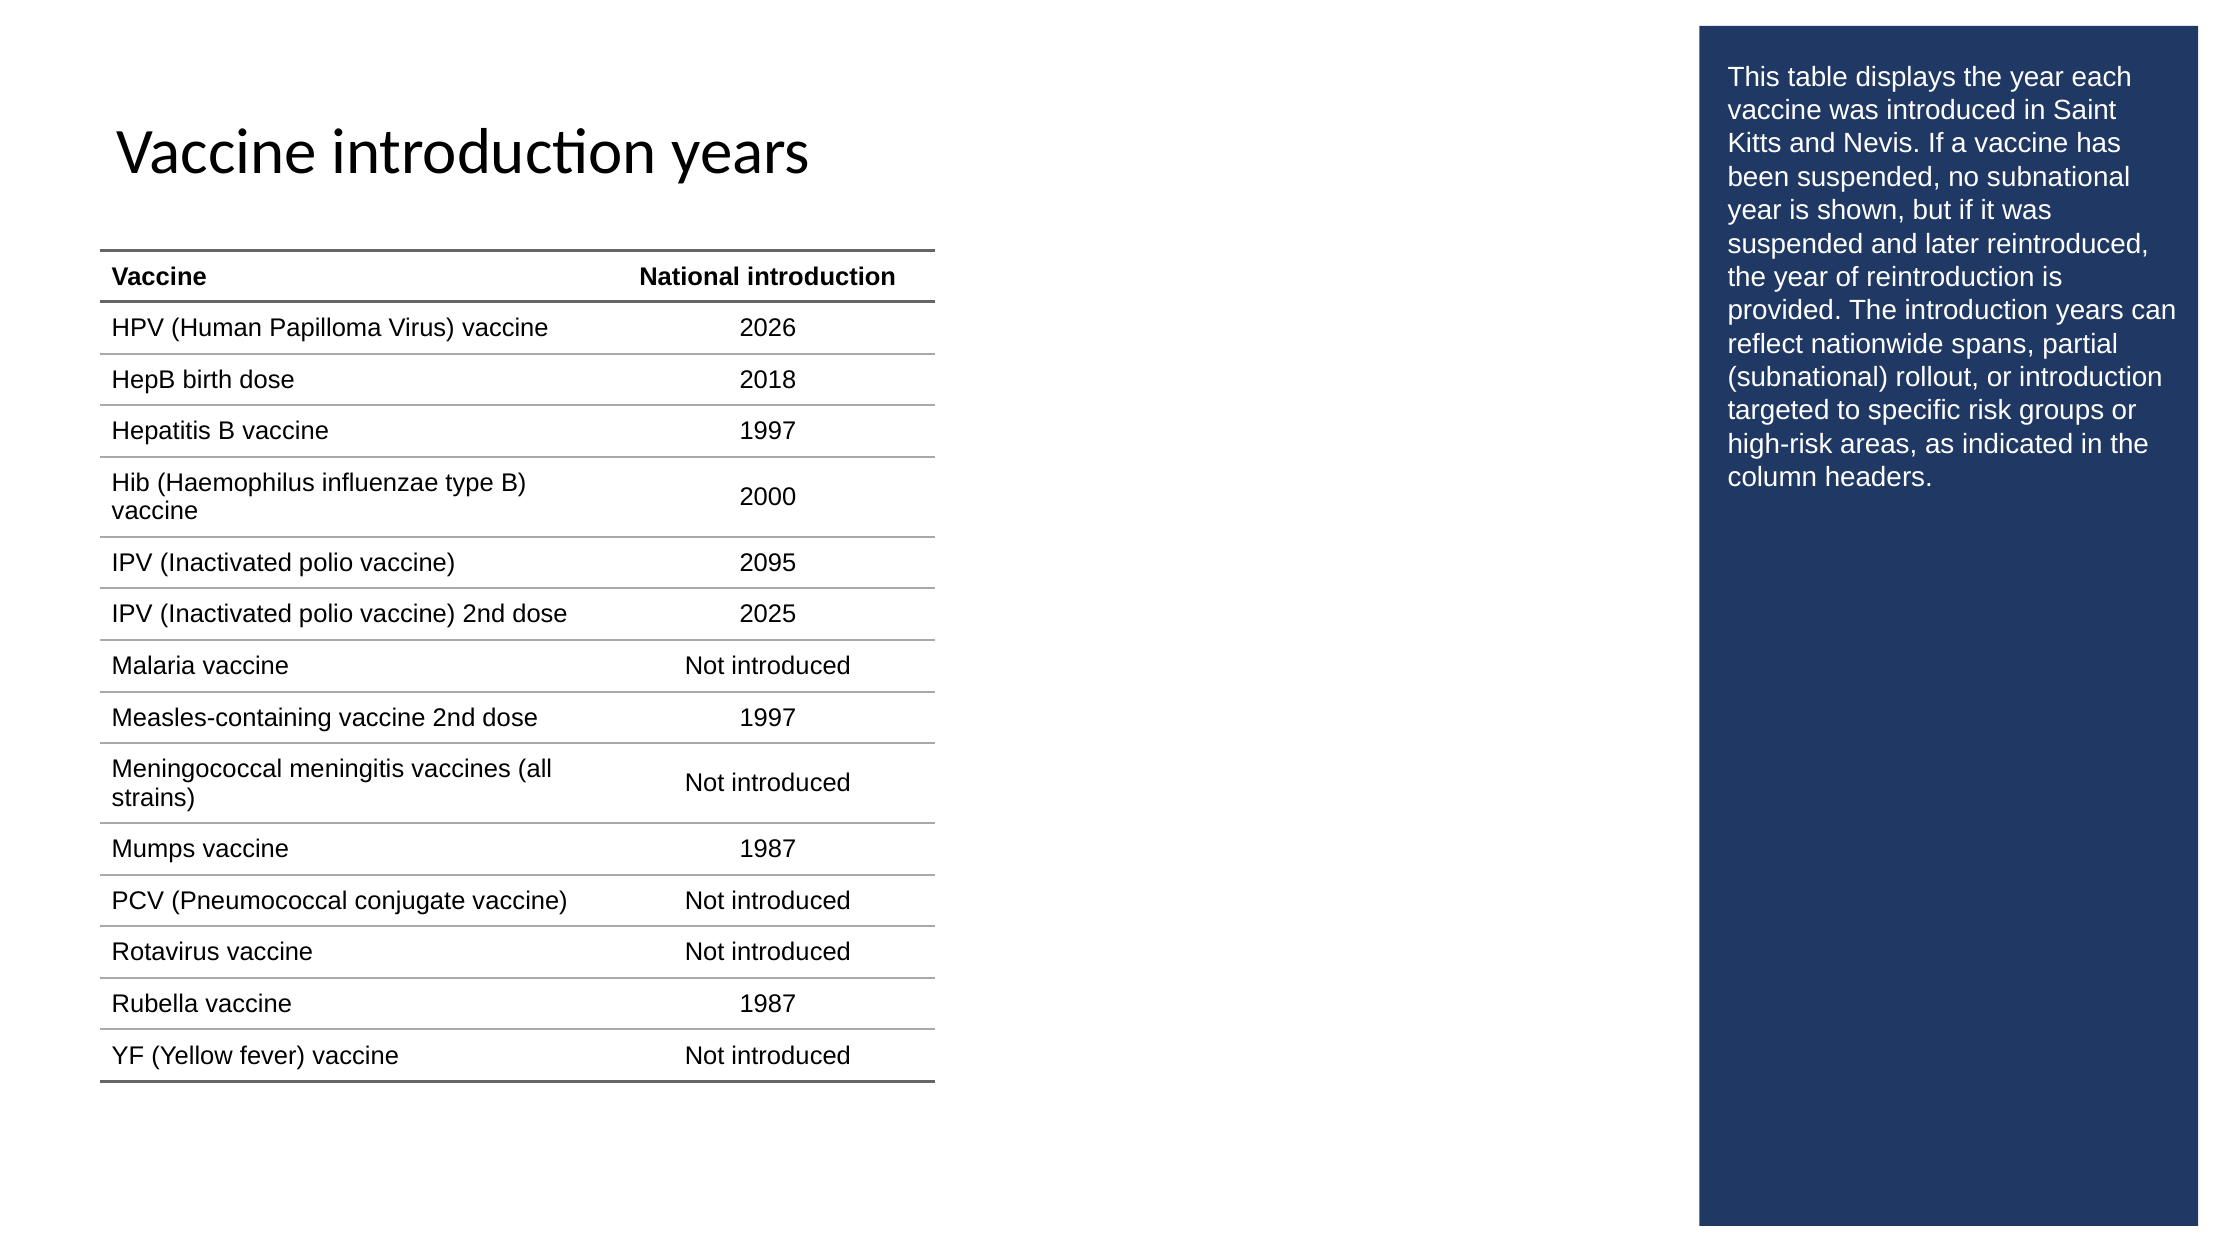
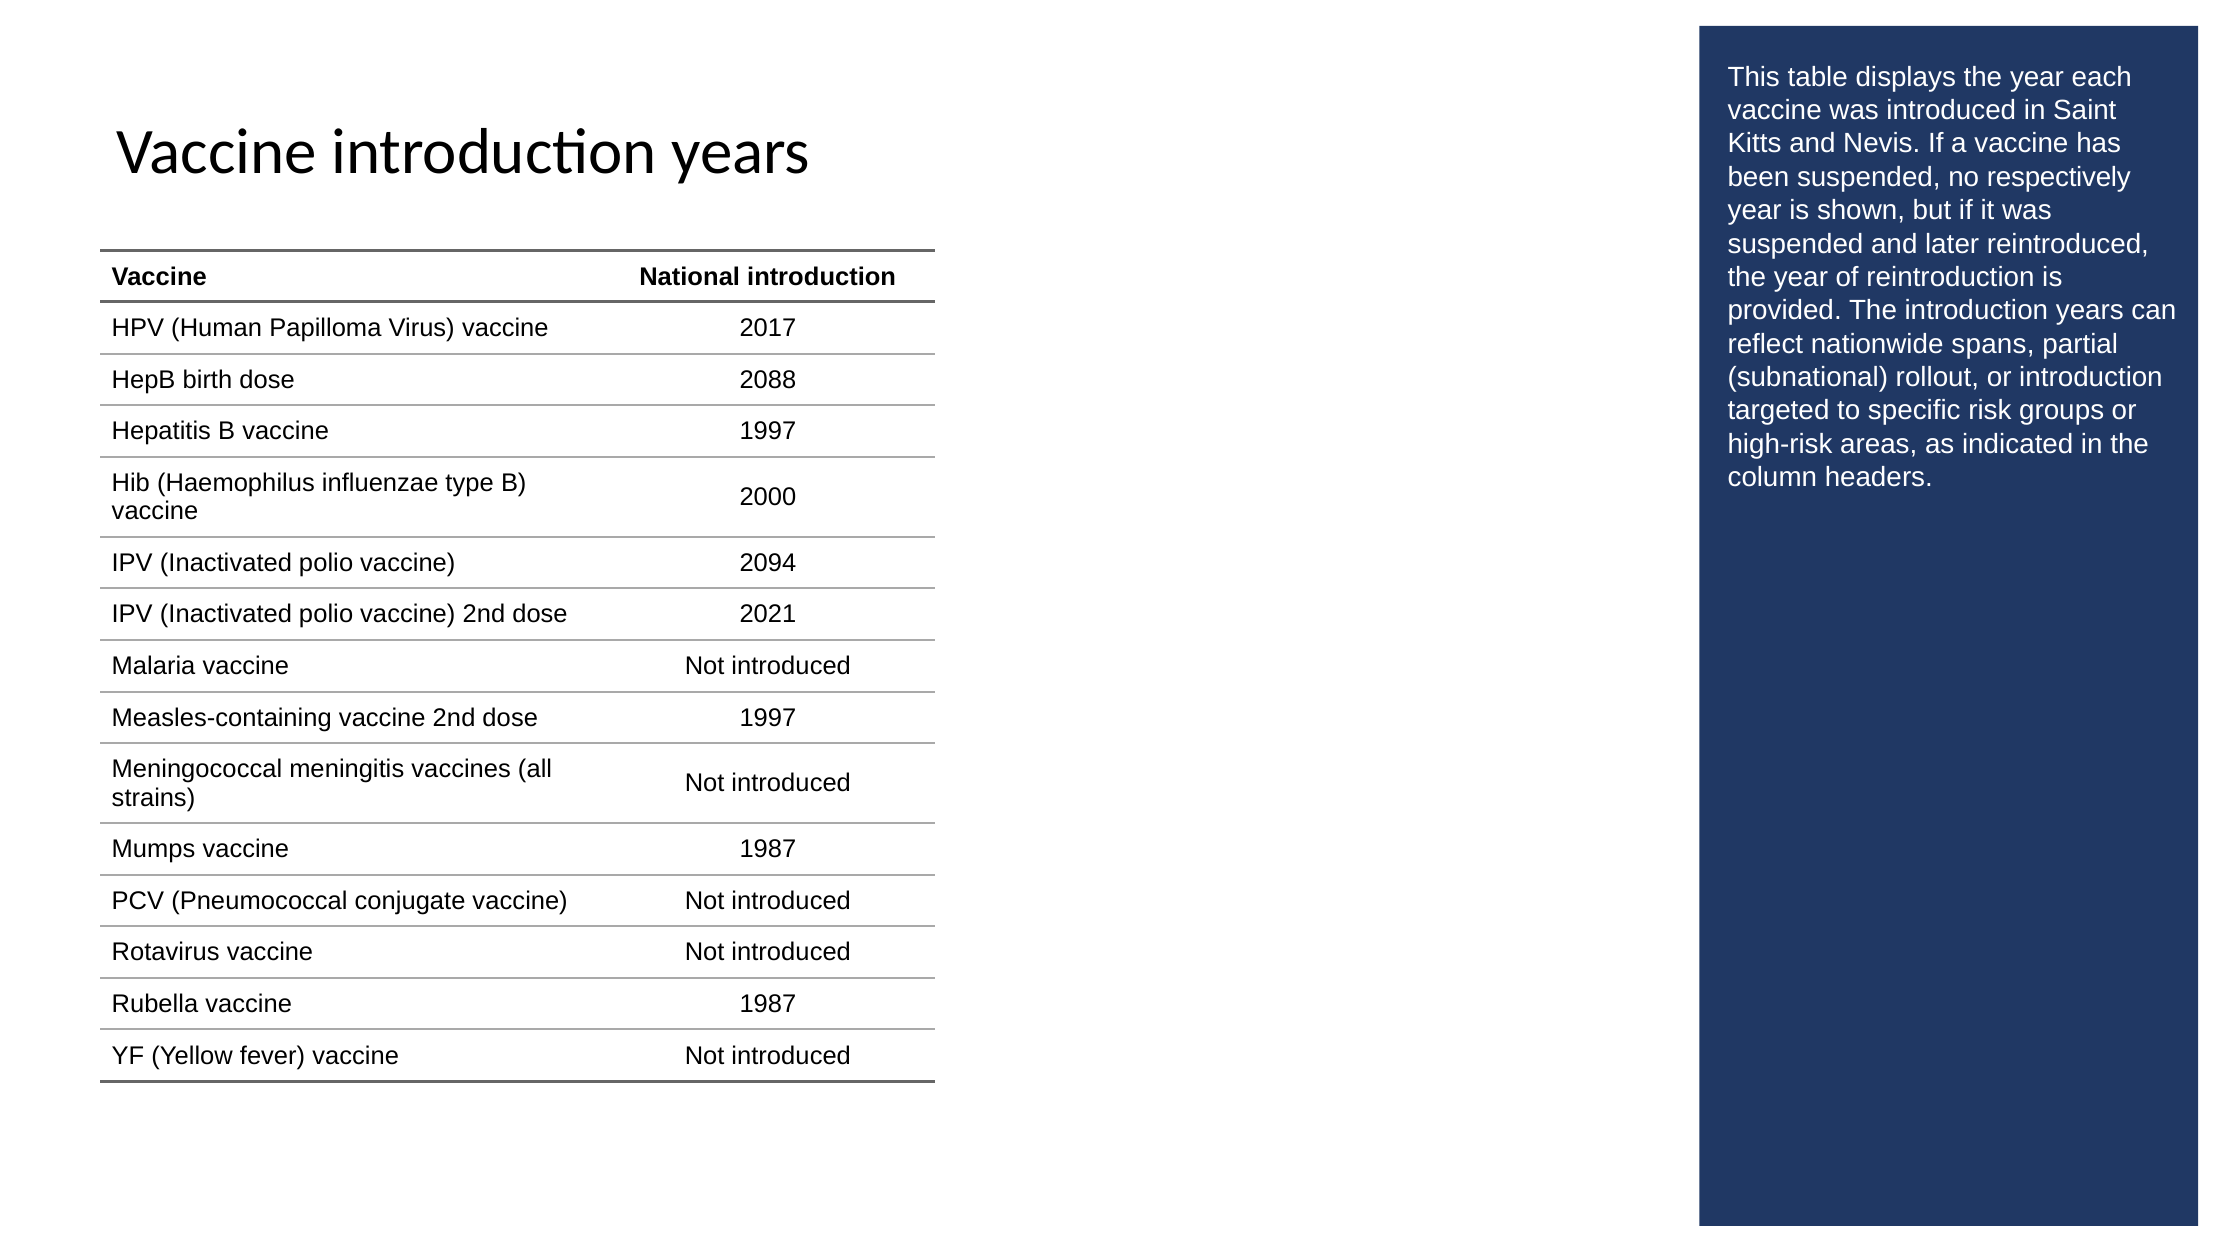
no subnational: subnational -> respectively
2026: 2026 -> 2017
2018: 2018 -> 2088
2095: 2095 -> 2094
2025: 2025 -> 2021
